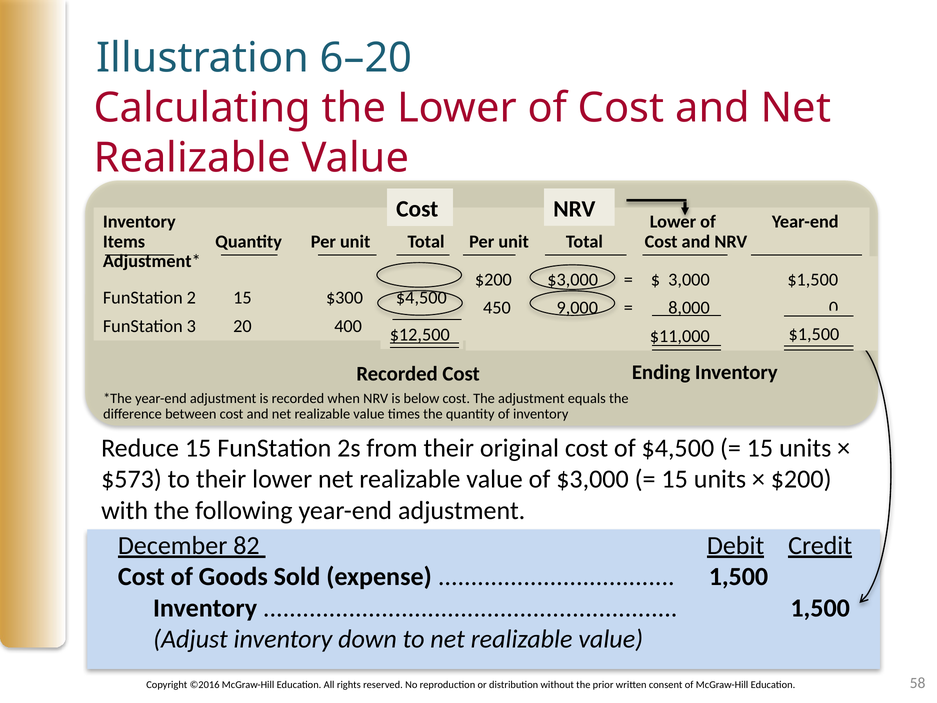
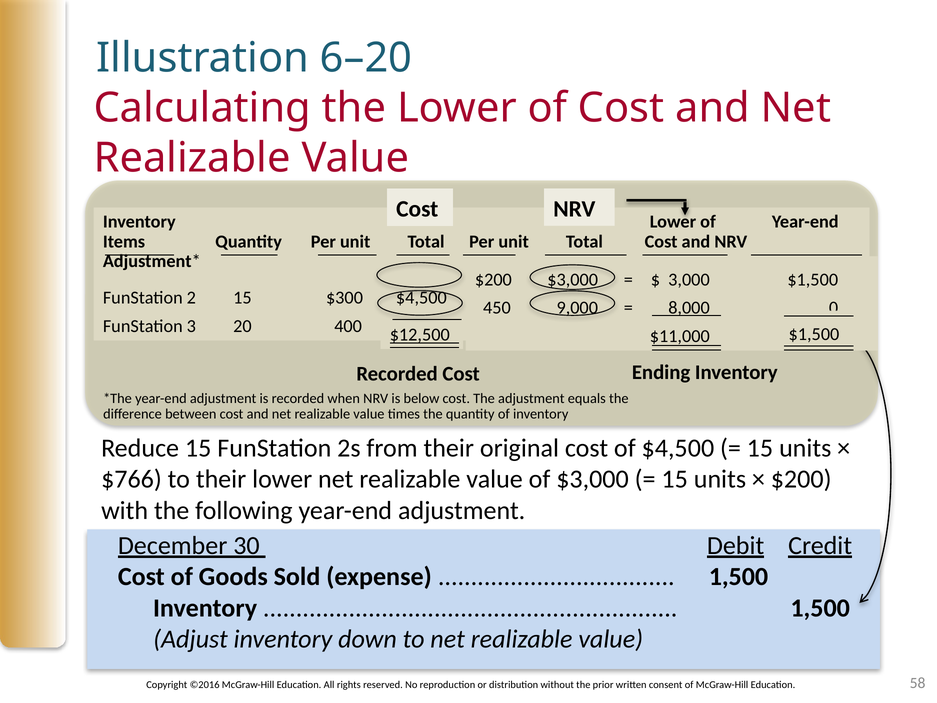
$573: $573 -> $766
82: 82 -> 30
